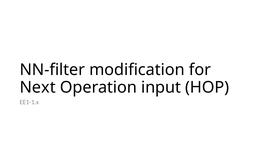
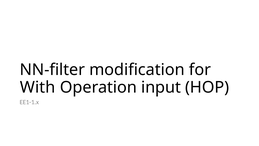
Next: Next -> With
